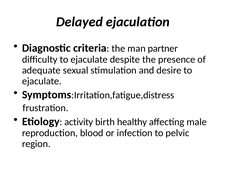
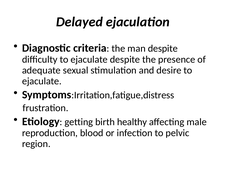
man partner: partner -> despite
activity: activity -> getting
